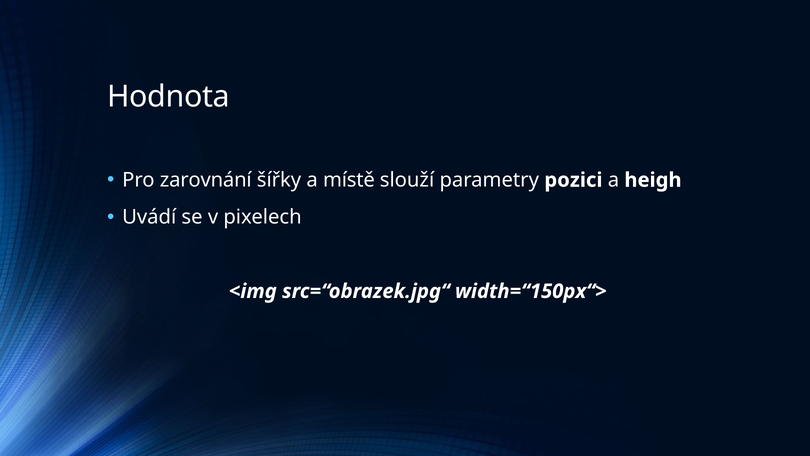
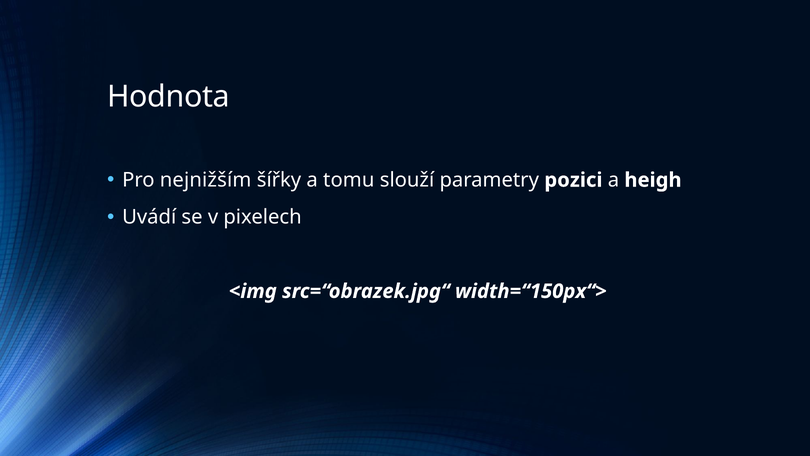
zarovnání: zarovnání -> nejnižším
místě: místě -> tomu
